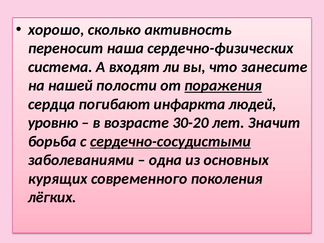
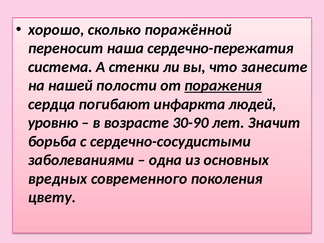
активность: активность -> поражённой
сердечно-физических: сердечно-физических -> сердечно-пережатия
входят: входят -> стенки
30-20: 30-20 -> 30-90
сердечно-сосудистыми underline: present -> none
курящих: курящих -> вредных
лёгких: лёгких -> цвету
